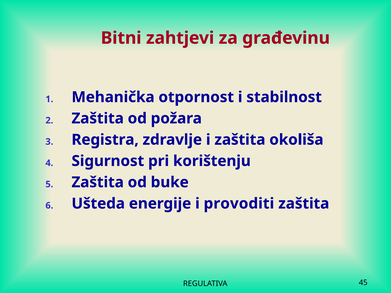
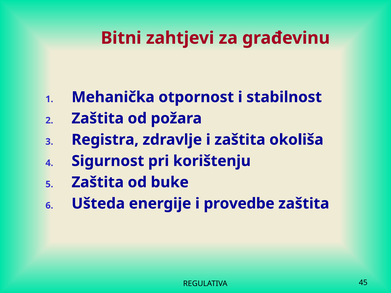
provoditi: provoditi -> provedbe
